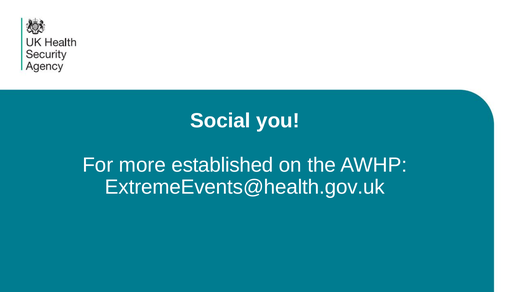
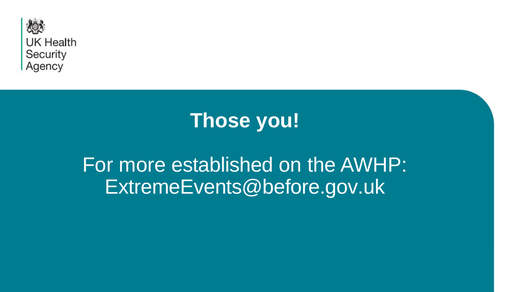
Social: Social -> Those
ExtremeEvents@health.gov.uk: ExtremeEvents@health.gov.uk -> ExtremeEvents@before.gov.uk
